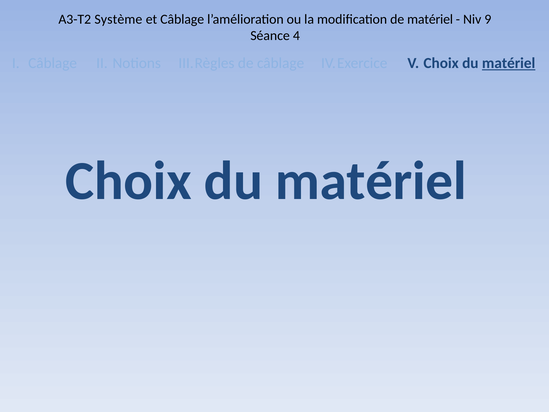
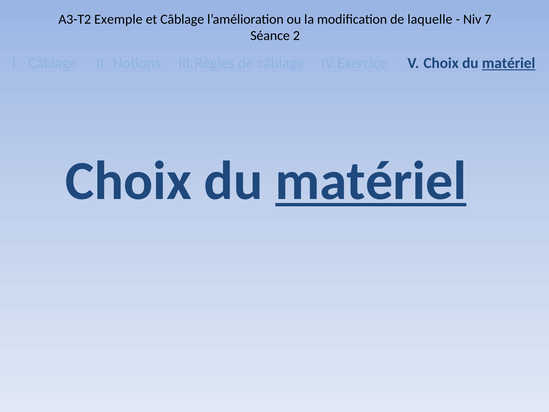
Système: Système -> Exemple
de matériel: matériel -> laquelle
9: 9 -> 7
4: 4 -> 2
matériel at (371, 181) underline: none -> present
